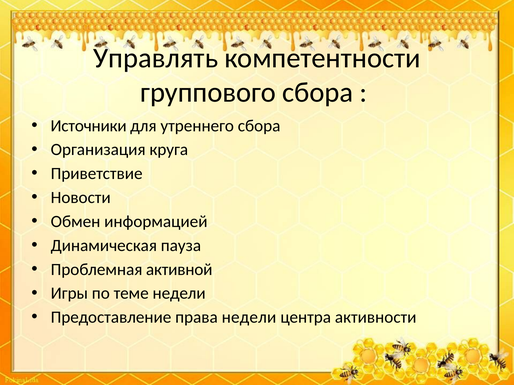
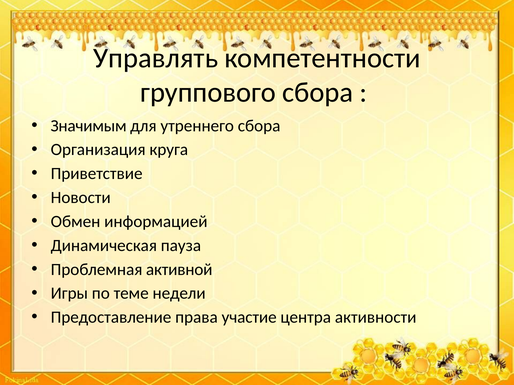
Источники: Источники -> Значимым
права недели: недели -> участие
